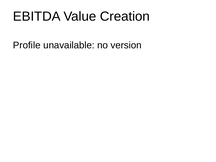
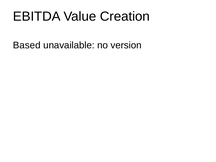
Profile: Profile -> Based
